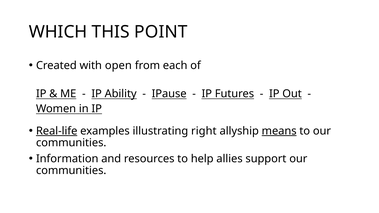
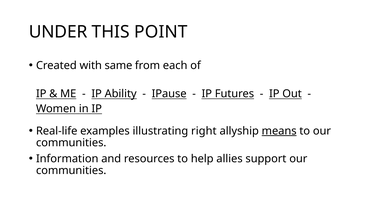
WHICH: WHICH -> UNDER
open: open -> same
Real-life underline: present -> none
